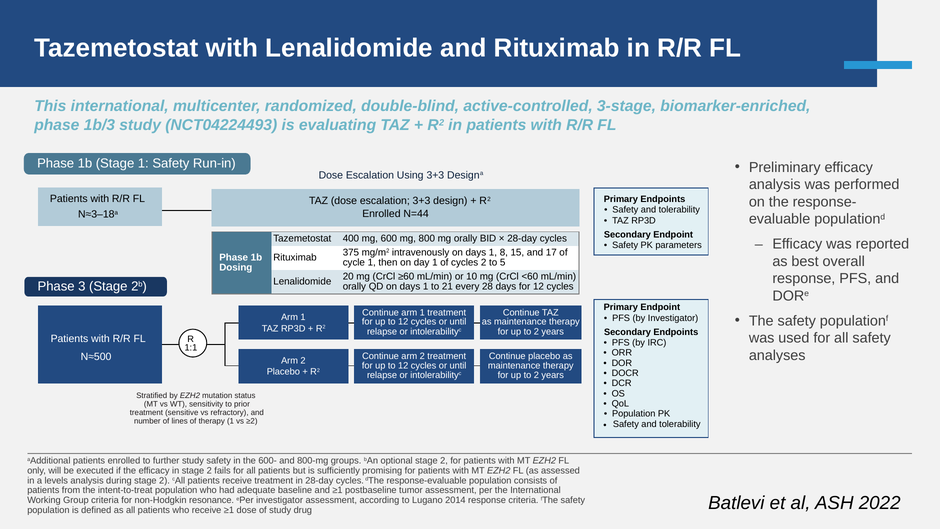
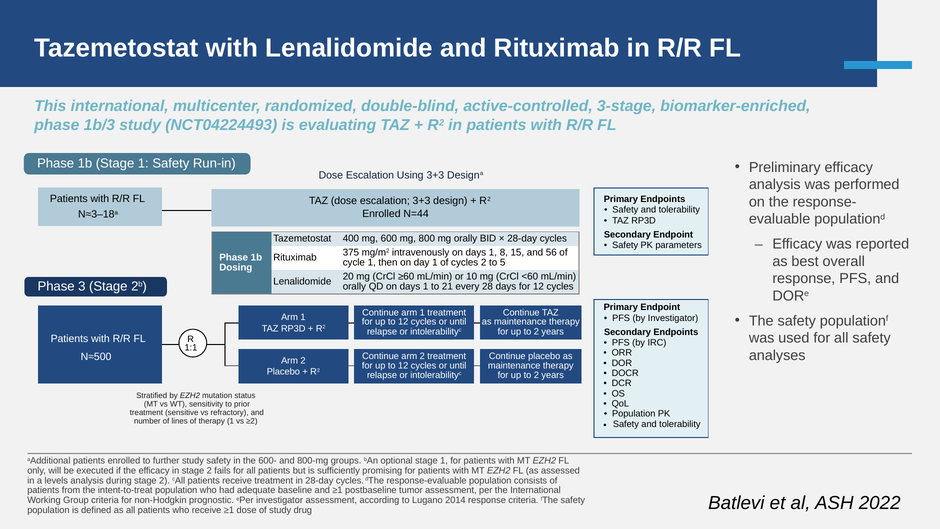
17: 17 -> 56
optional stage 2: 2 -> 1
resonance: resonance -> prognostic
